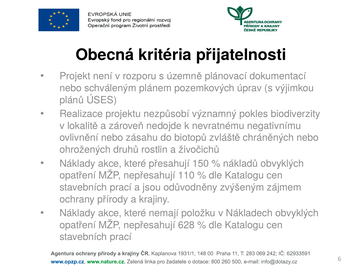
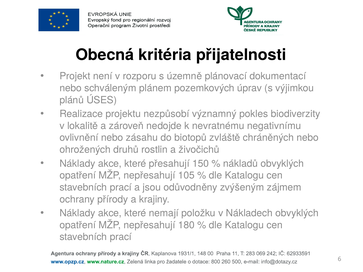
110: 110 -> 105
628: 628 -> 180
